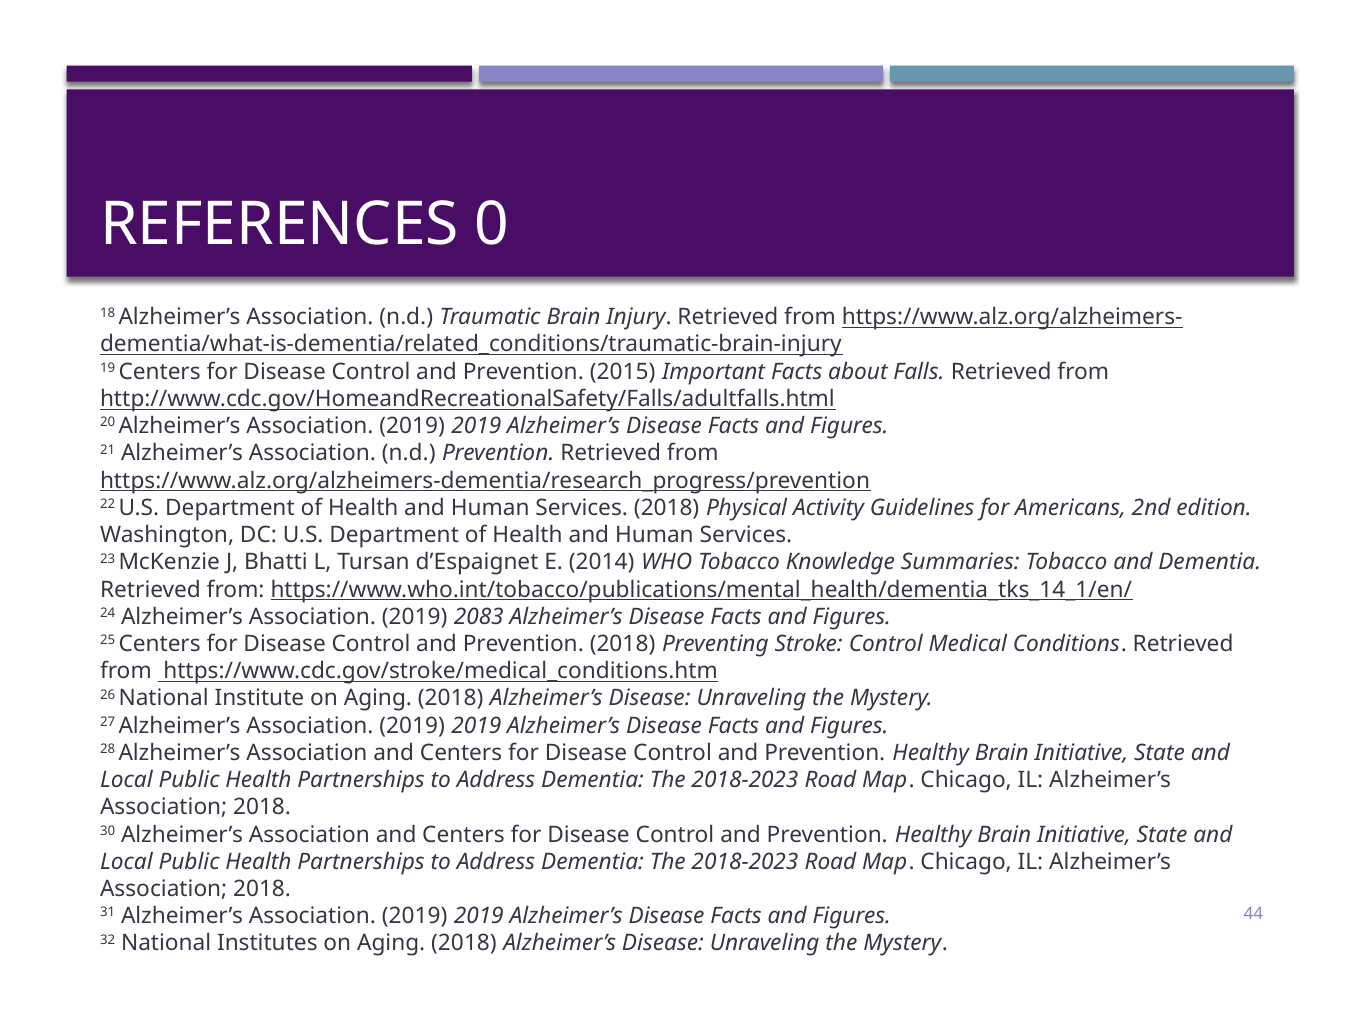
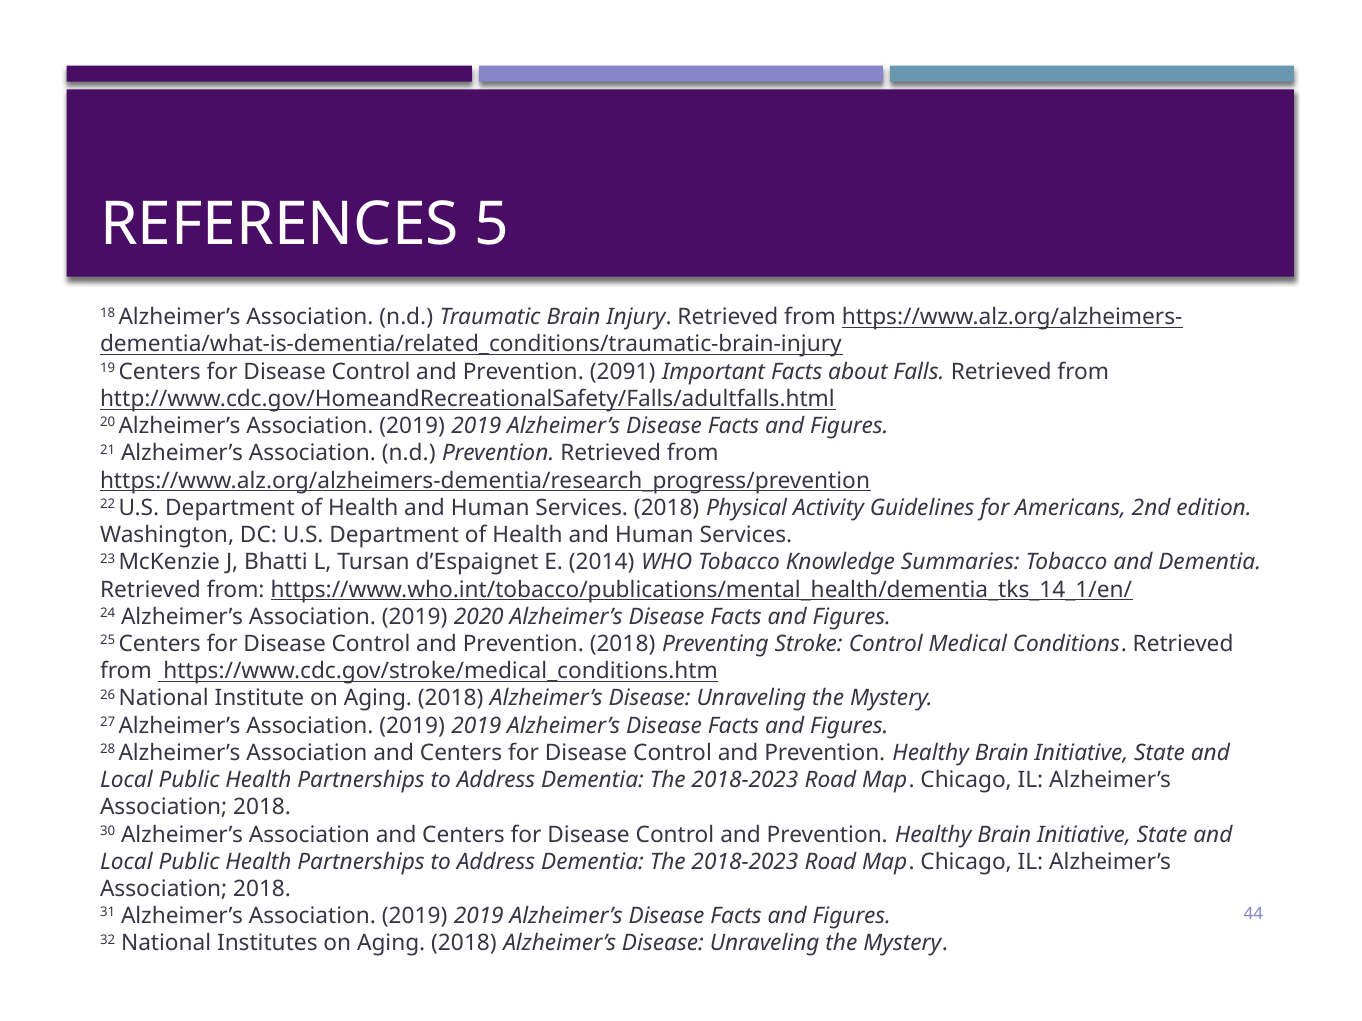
0: 0 -> 5
2015: 2015 -> 2091
2083: 2083 -> 2020
